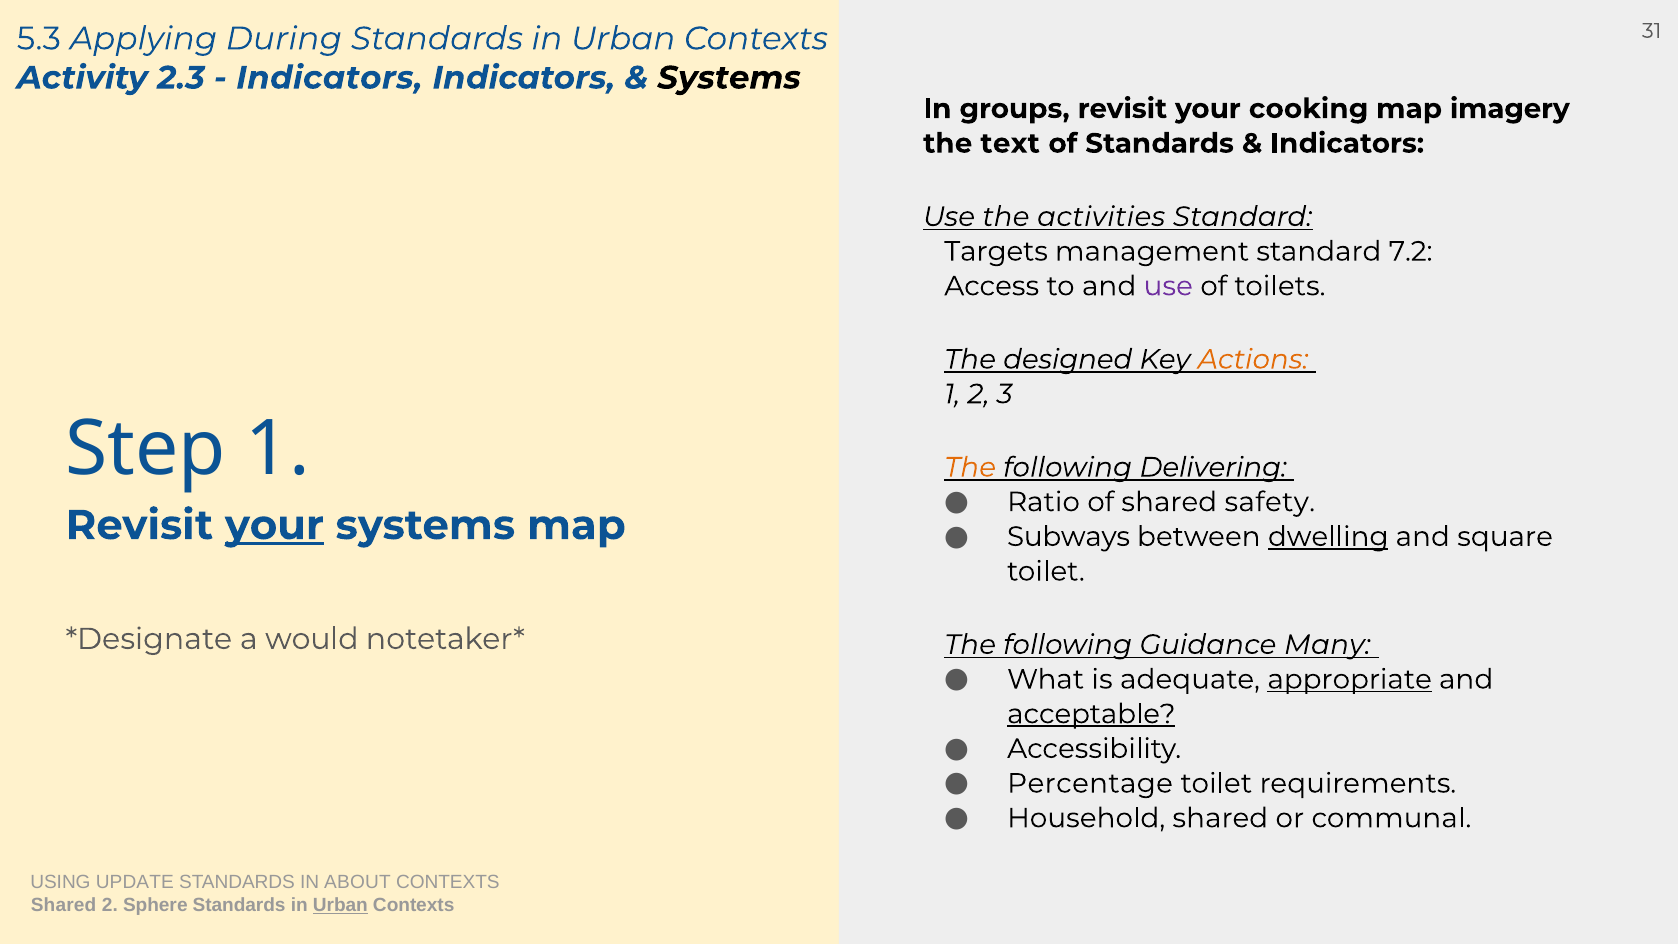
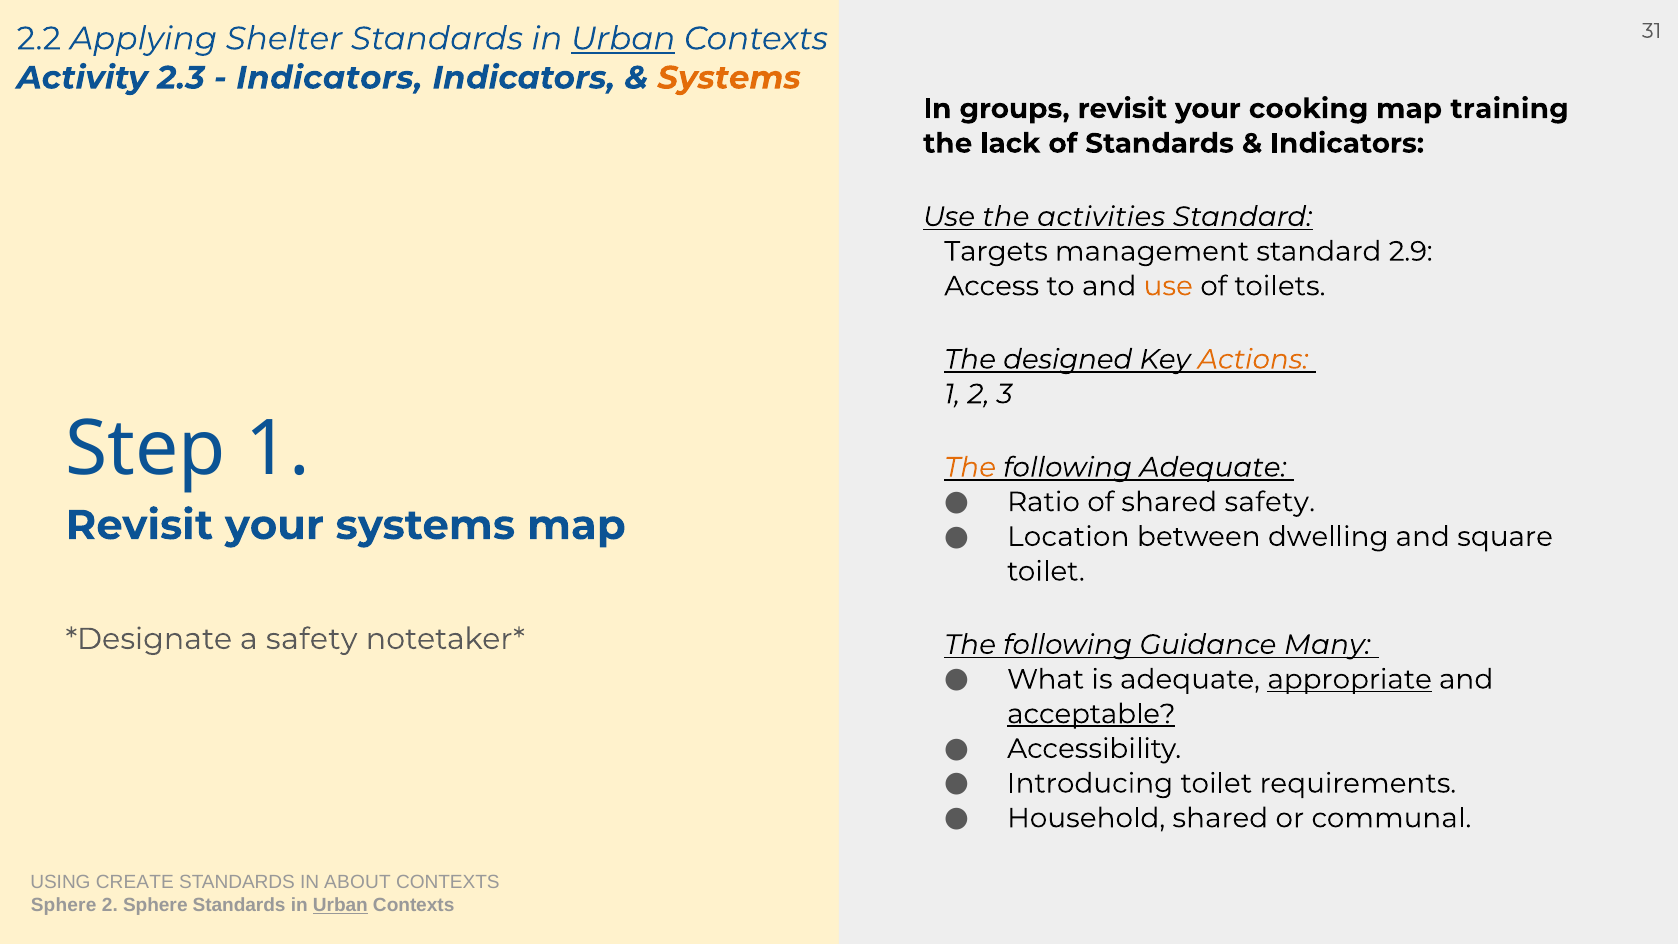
5.3: 5.3 -> 2.2
During: During -> Shelter
Urban at (623, 39) underline: none -> present
Systems at (729, 78) colour: black -> orange
imagery: imagery -> training
text: text -> lack
7.2: 7.2 -> 2.9
use at (1168, 286) colour: purple -> orange
following Delivering: Delivering -> Adequate
your at (274, 525) underline: present -> none
Subways: Subways -> Location
dwelling underline: present -> none
a would: would -> safety
Percentage: Percentage -> Introducing
UPDATE: UPDATE -> CREATE
Shared at (64, 905): Shared -> Sphere
